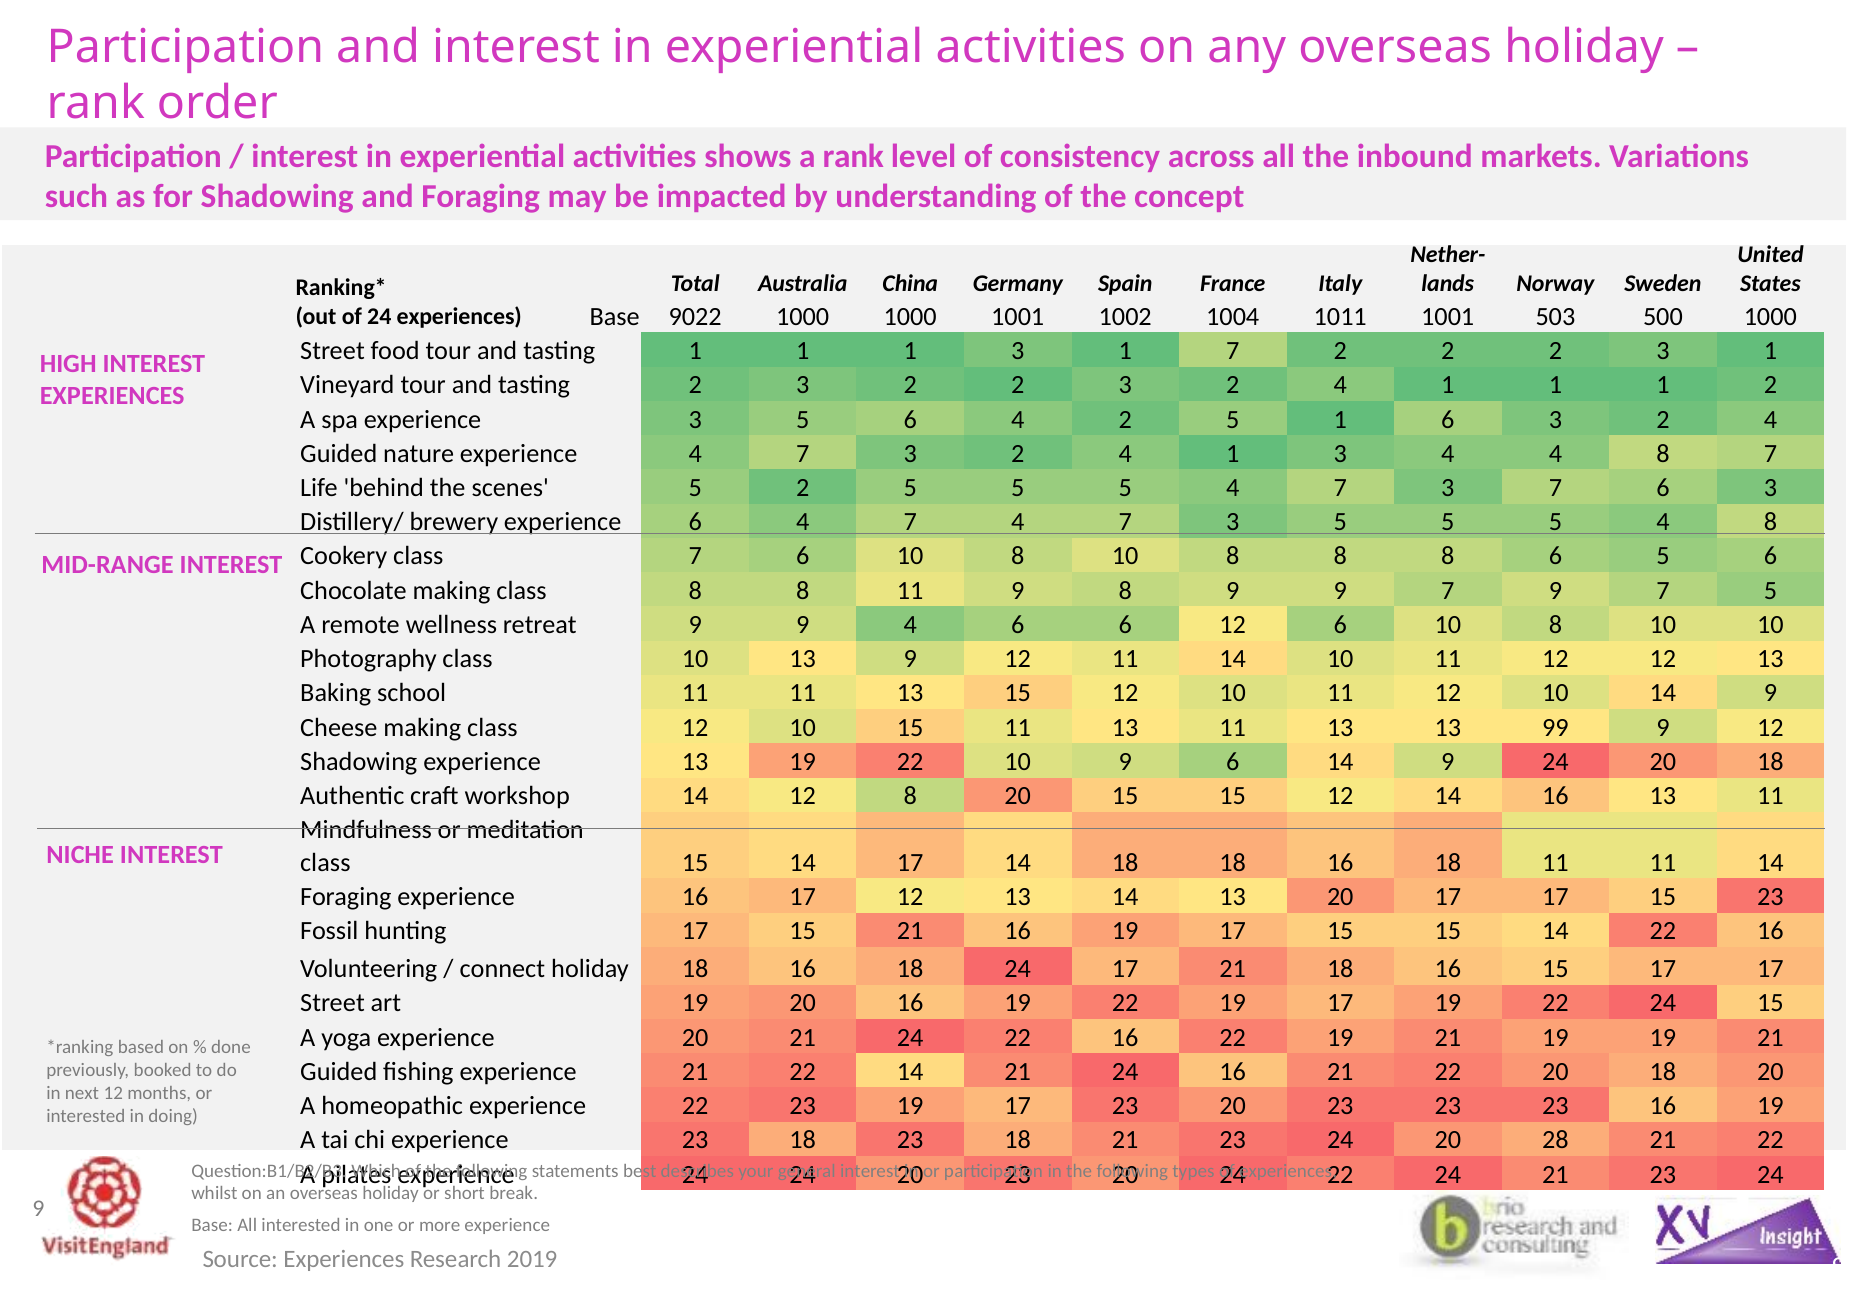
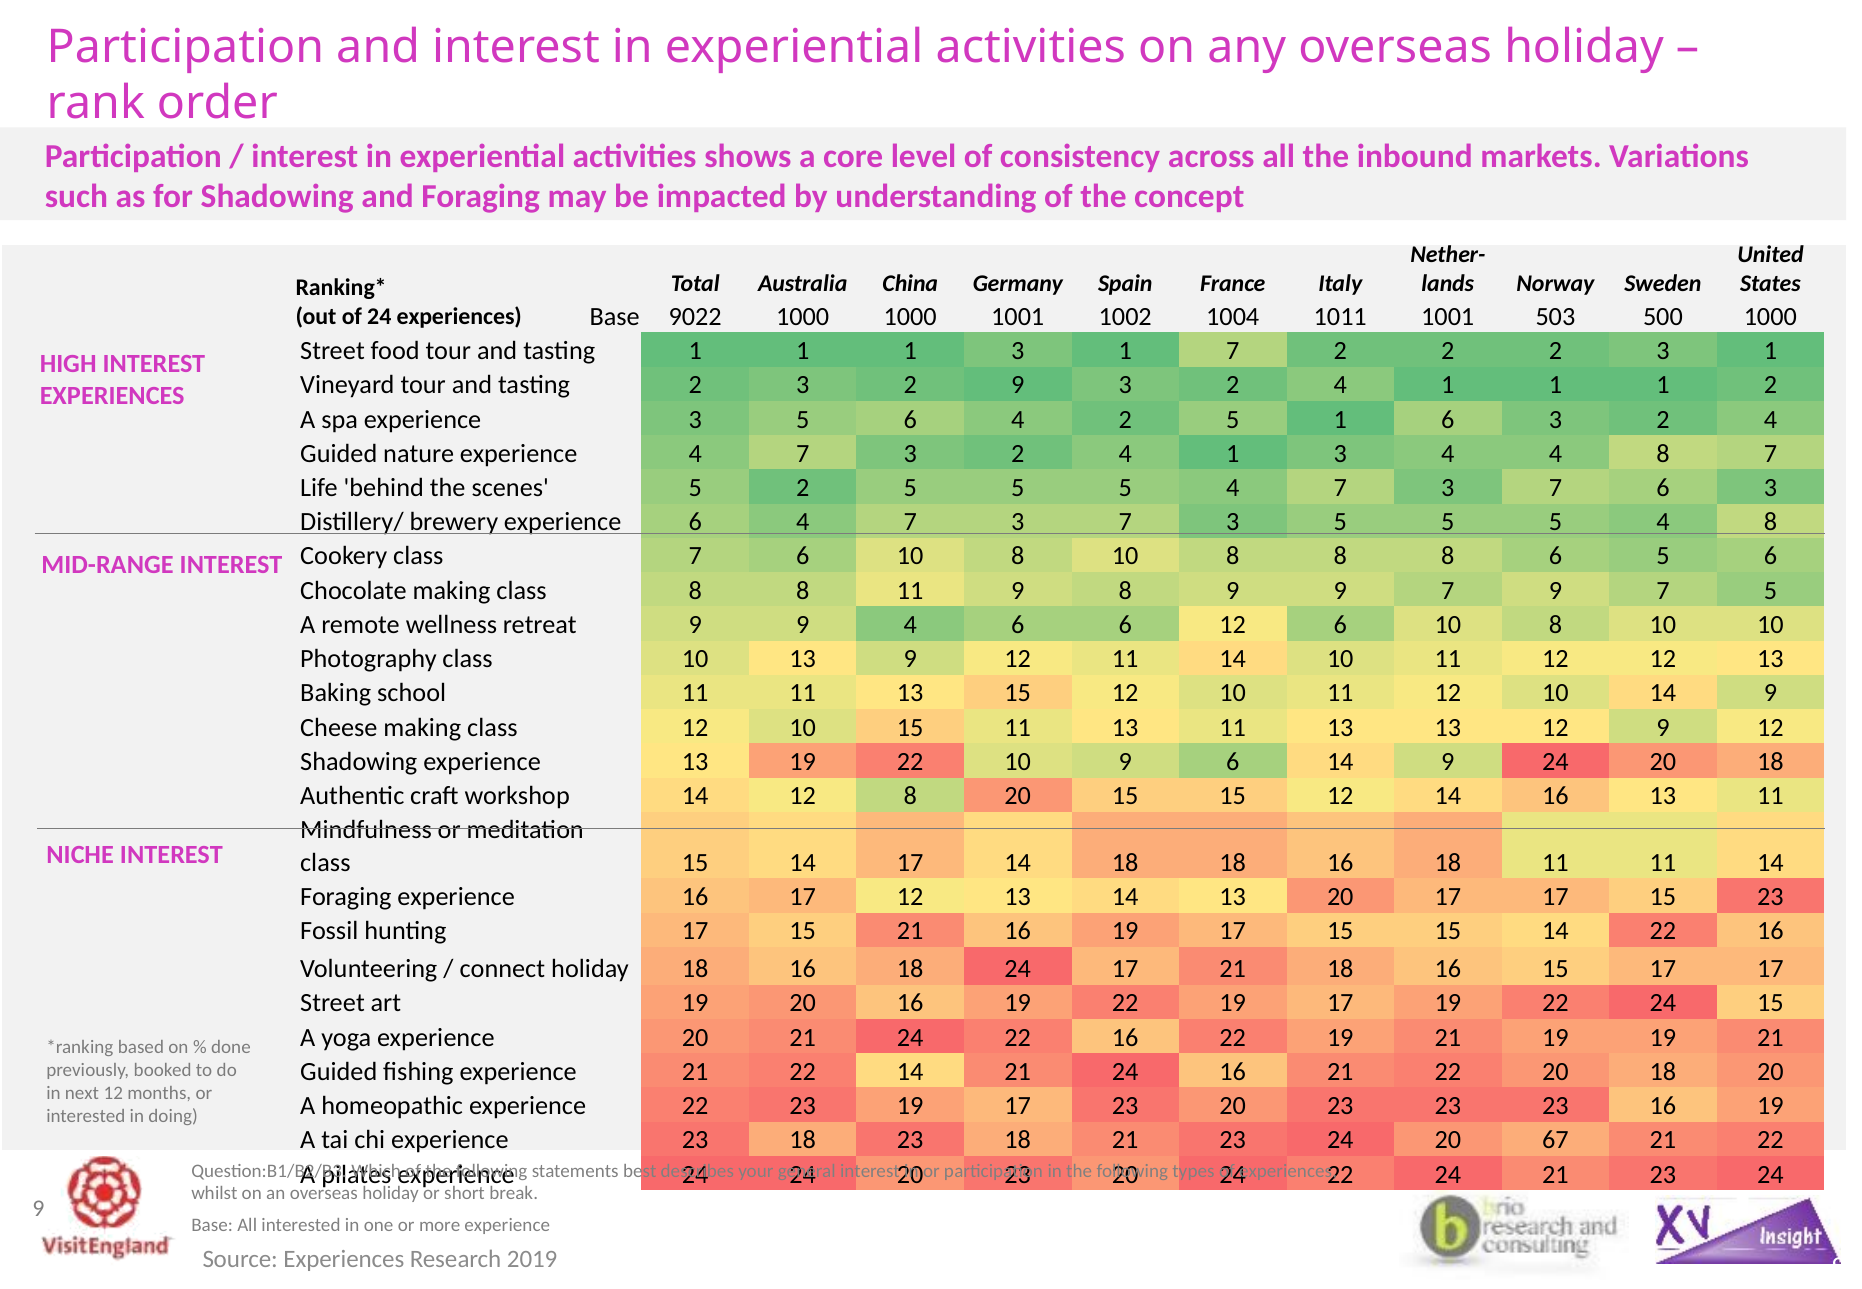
a rank: rank -> core
3 2 2: 2 -> 9
6 4 7 4: 4 -> 3
13 99: 99 -> 12
28: 28 -> 67
